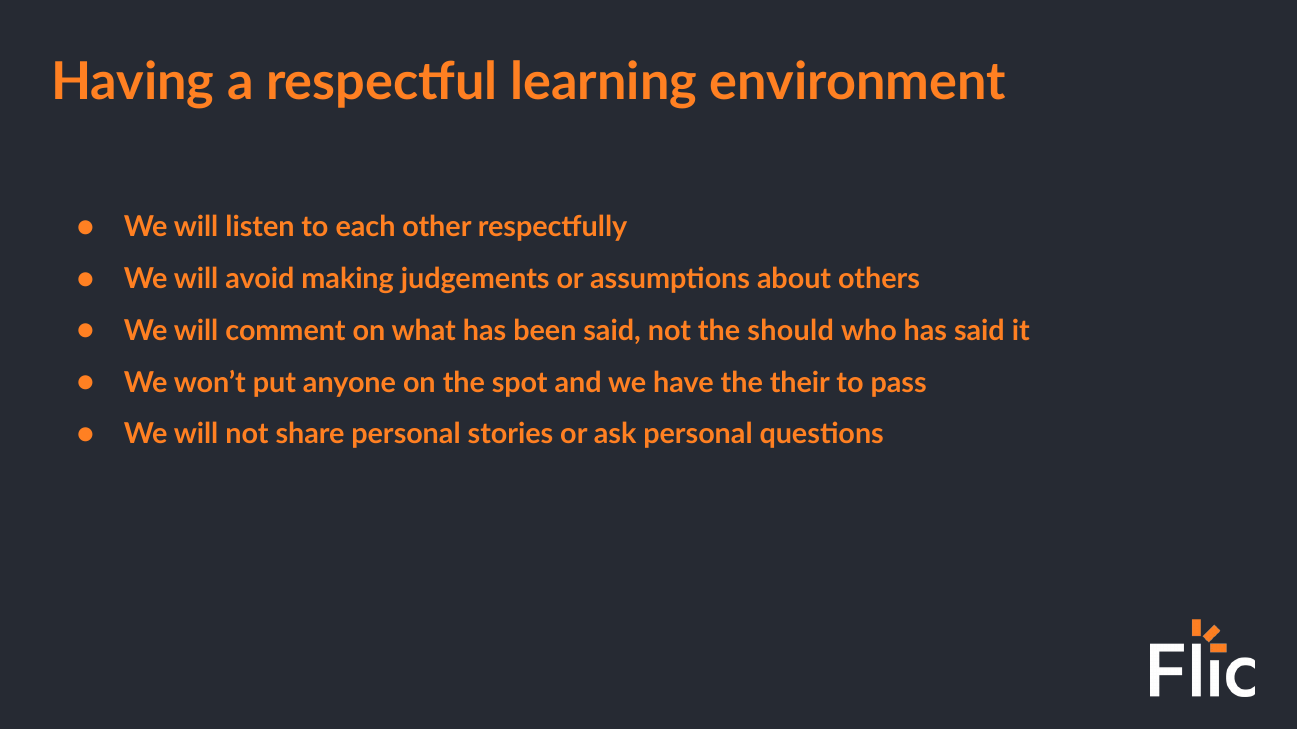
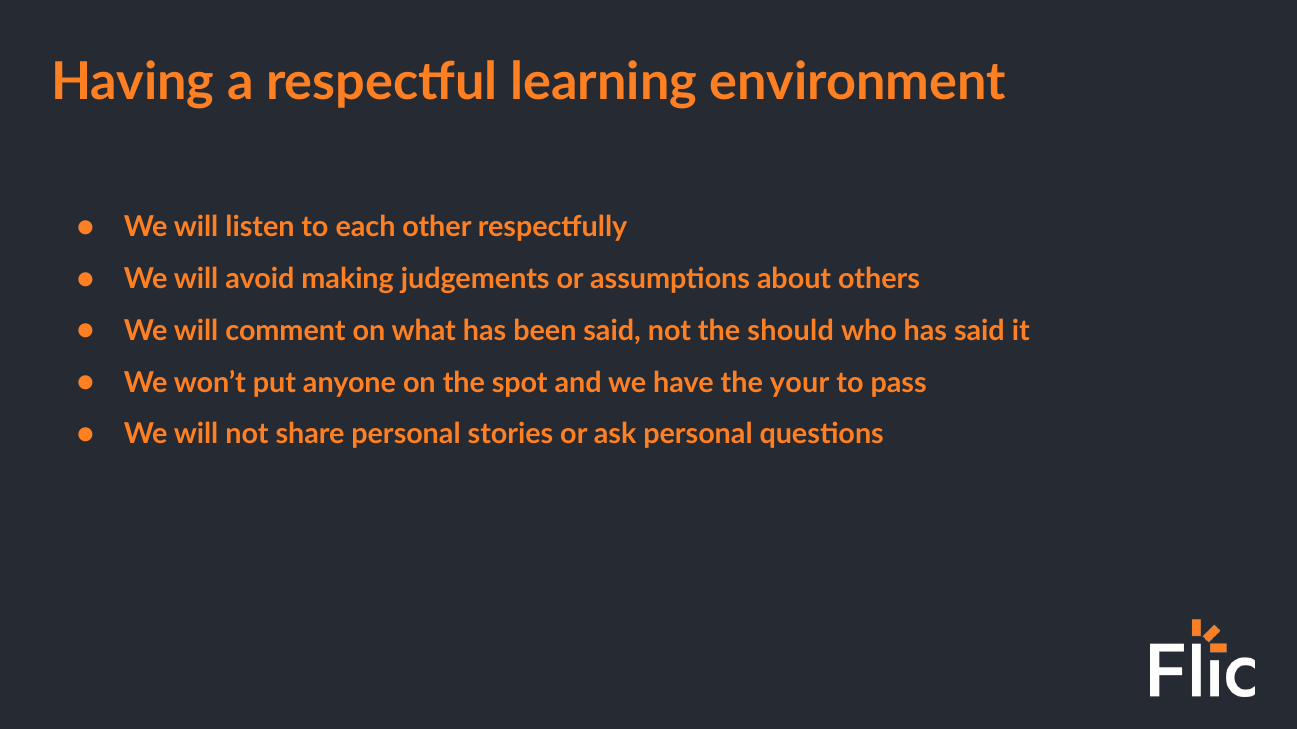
their: their -> your
